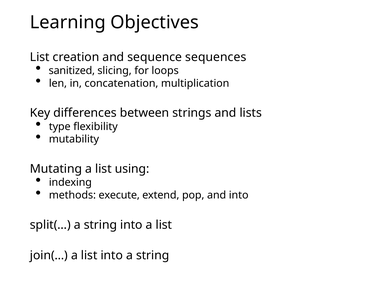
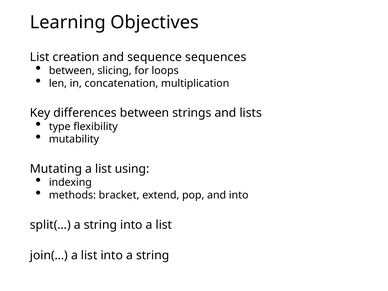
sanitized at (72, 71): sanitized -> between
execute: execute -> bracket
